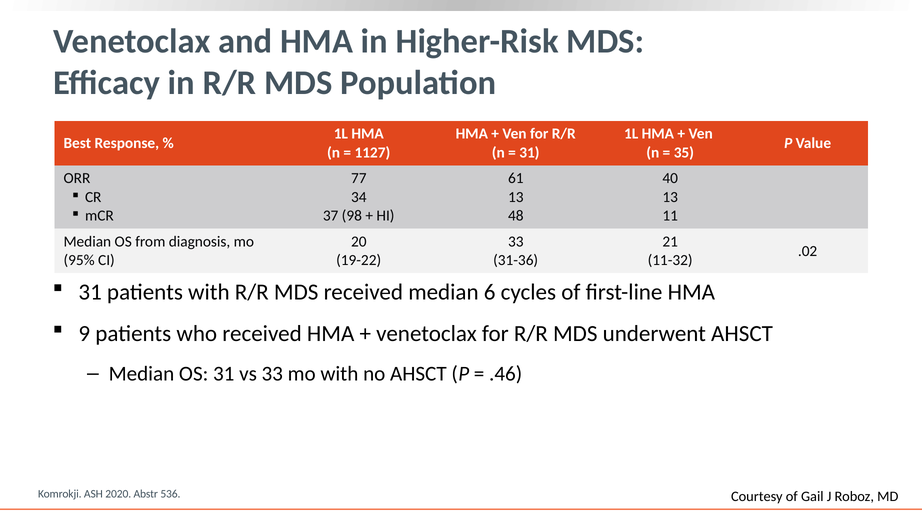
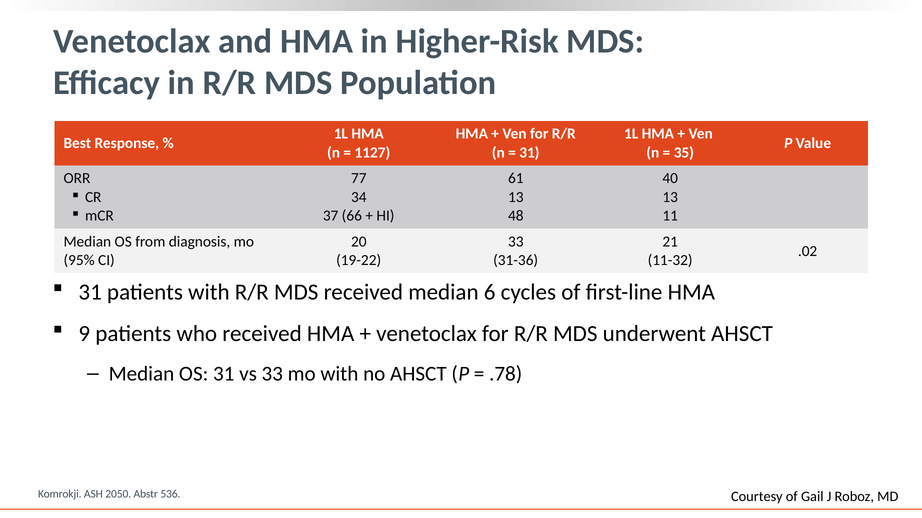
98: 98 -> 66
.46: .46 -> .78
2020: 2020 -> 2050
